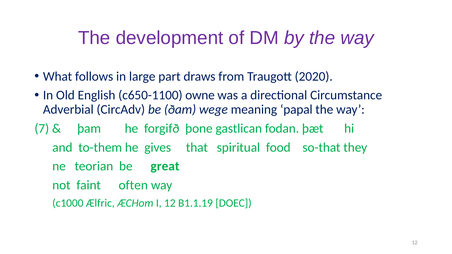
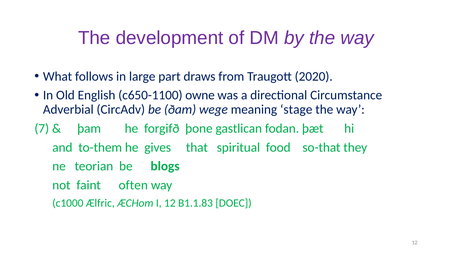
papal: papal -> stage
great: great -> blogs
B1.1.19: B1.1.19 -> B1.1.83
